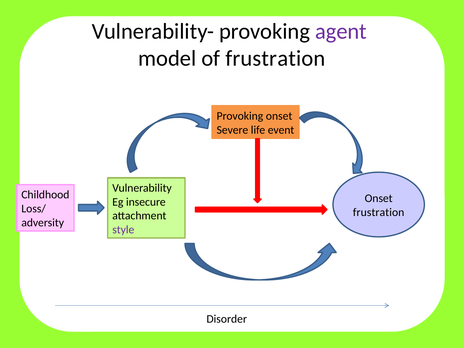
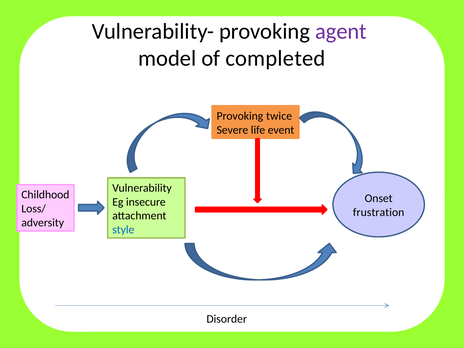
of frustration: frustration -> completed
Provoking onset: onset -> twice
style colour: purple -> blue
